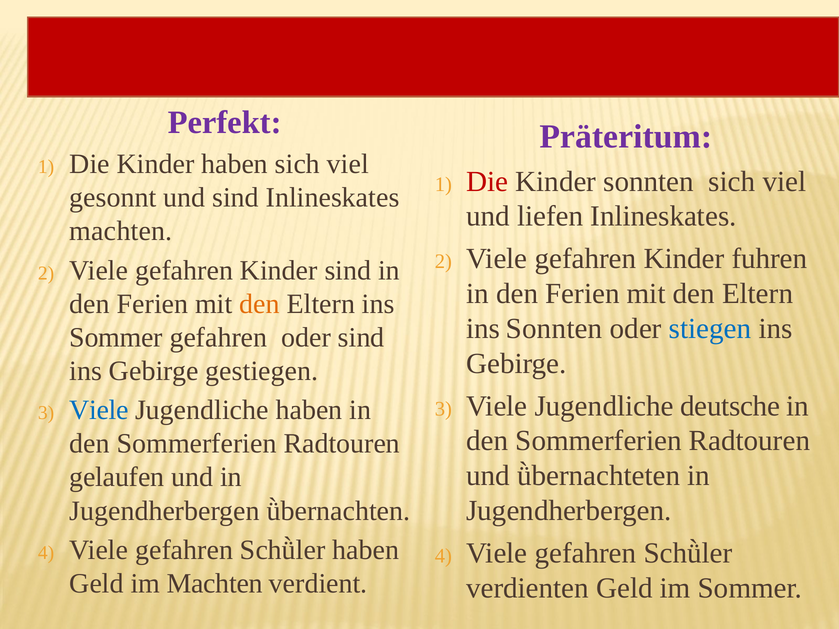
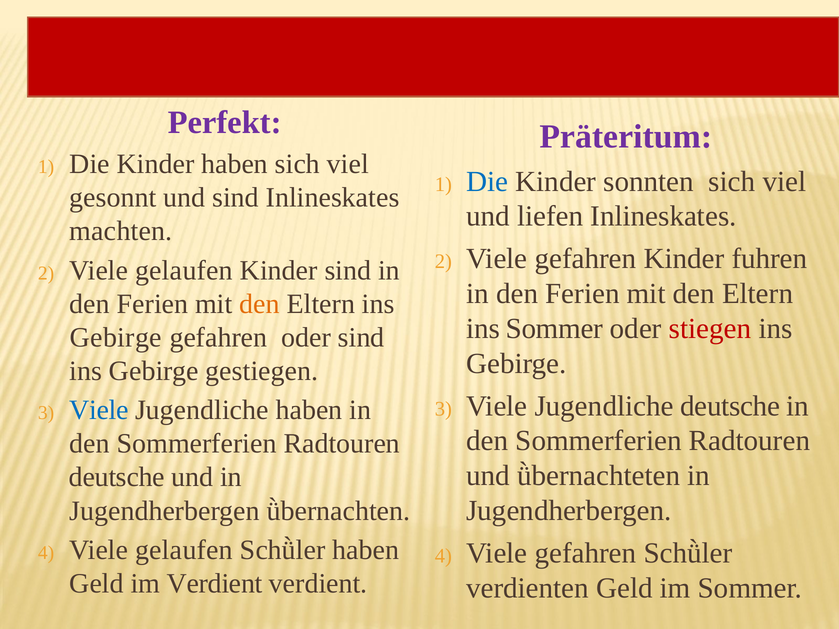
Die at (487, 181) colour: red -> blue
gefahren at (184, 270): gefahren -> gelaufen
ins Sonnten: Sonnten -> Sommer
stiegen colour: blue -> red
Sommer at (116, 338): Sommer -> Gebirge
gelaufen at (117, 477): gelaufen -> deutsche
gefahren at (184, 550): gefahren -> gelaufen
im Machten: Machten -> Verdient
